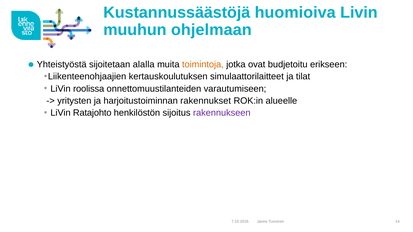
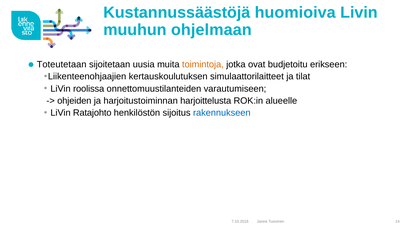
Yhteistyöstä: Yhteistyöstä -> Toteutetaan
alalla: alalla -> uusia
yritysten: yritysten -> ohjeiden
rakennukset: rakennukset -> harjoittelusta
rakennukseen colour: purple -> blue
